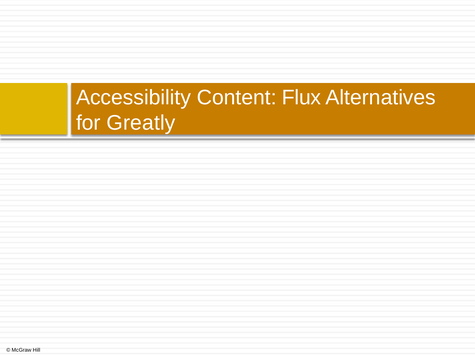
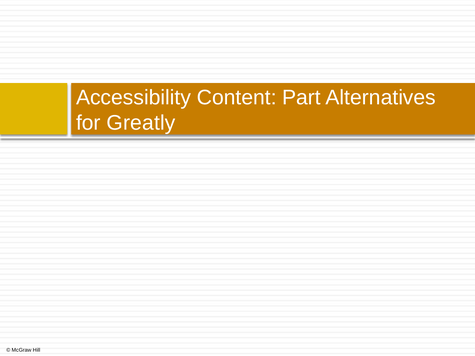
Flux: Flux -> Part
